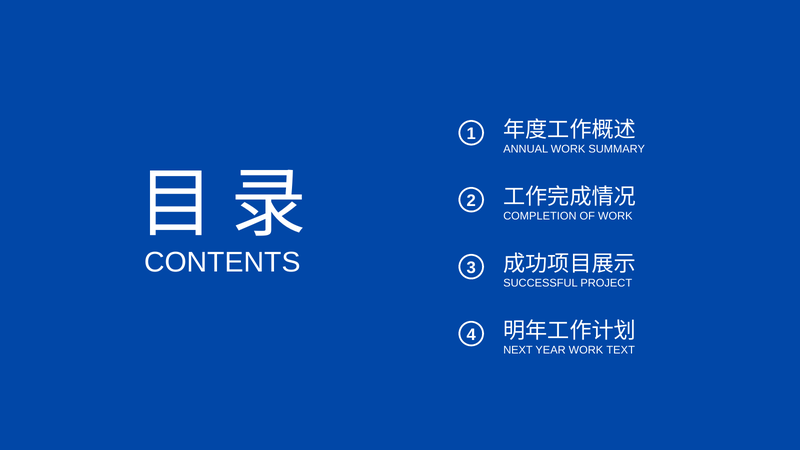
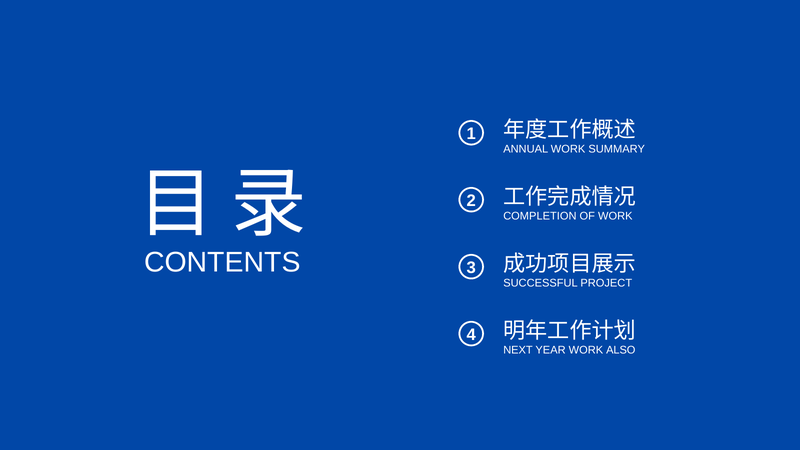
TEXT: TEXT -> ALSO
